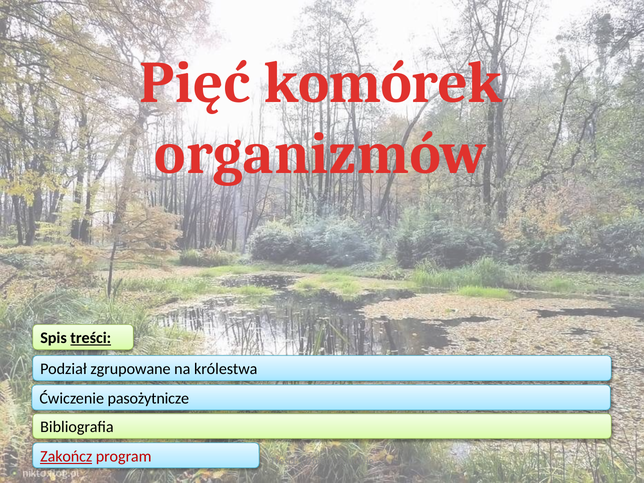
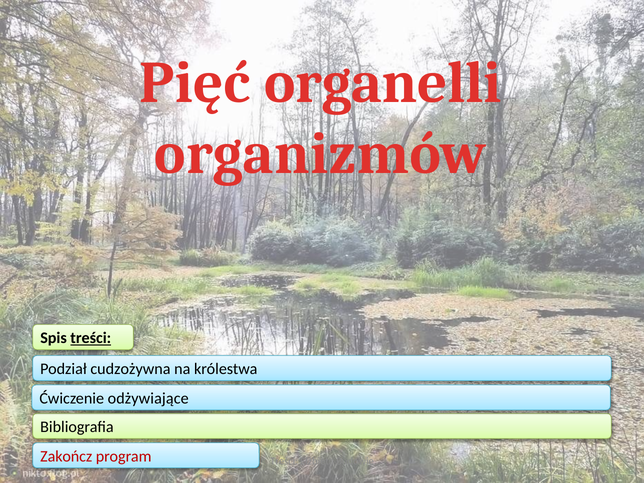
komórek: komórek -> organelli
zgrupowane: zgrupowane -> cudzożywna
pasożytnicze: pasożytnicze -> odżywiające
Zakończ underline: present -> none
